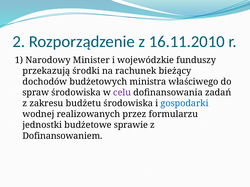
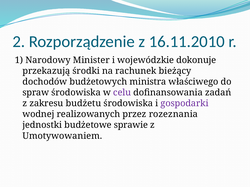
funduszy: funduszy -> dokonuje
gospodarki colour: blue -> purple
formularzu: formularzu -> rozeznania
Dofinansowaniem: Dofinansowaniem -> Umotywowaniem
